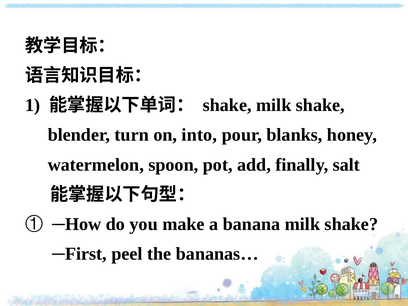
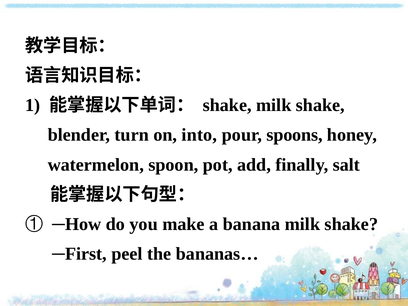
blanks: blanks -> spoons
